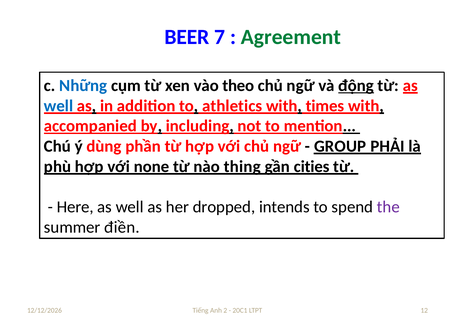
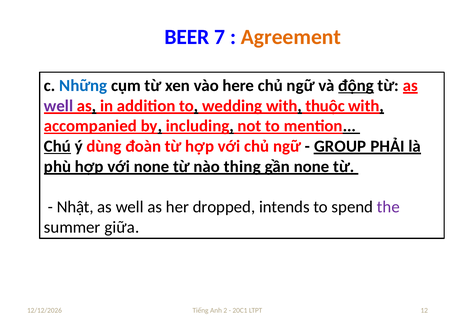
Agreement colour: green -> orange
theo: theo -> here
well at (59, 106) colour: blue -> purple
athletics: athletics -> wedding
times: times -> thuộc
Chú underline: none -> present
phần: phần -> đoàn
gần cities: cities -> none
Here: Here -> Nhật
điền: điền -> giữa
